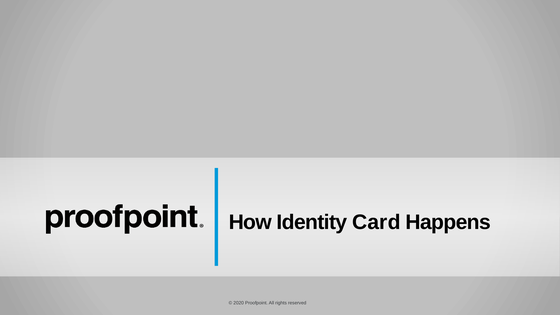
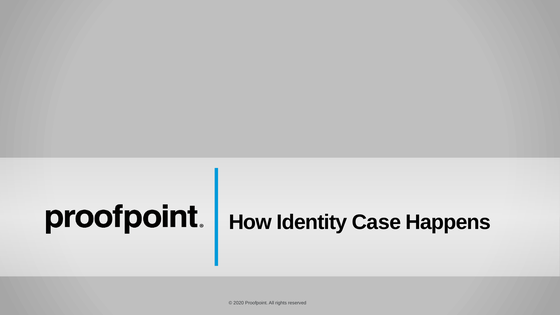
Card: Card -> Case
